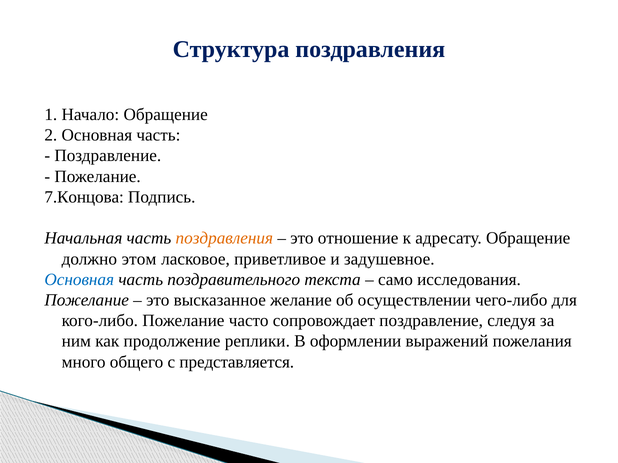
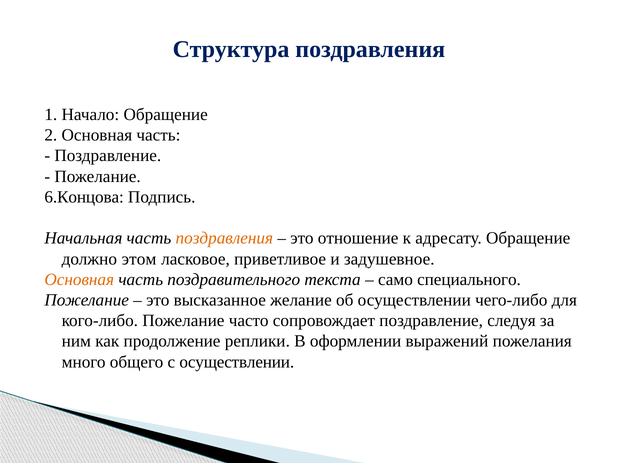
7.Концова: 7.Концова -> 6.Концова
Основная at (79, 280) colour: blue -> orange
исследования: исследования -> специального
с представляется: представляется -> осуществлении
